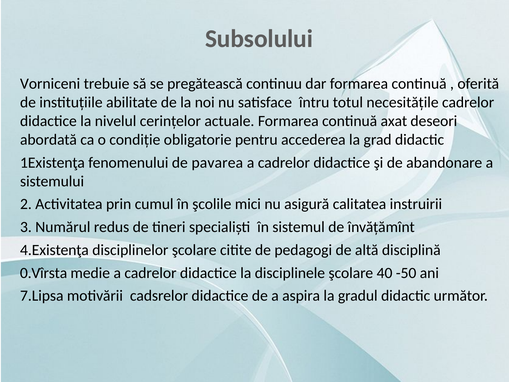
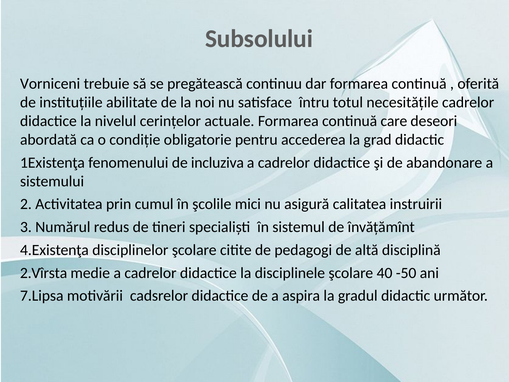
axat: axat -> care
pavarea: pavarea -> incluziva
0.Vîrsta: 0.Vîrsta -> 2.Vîrsta
